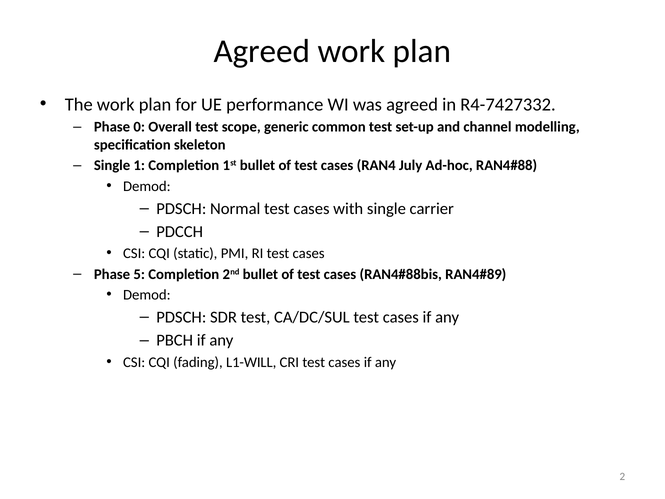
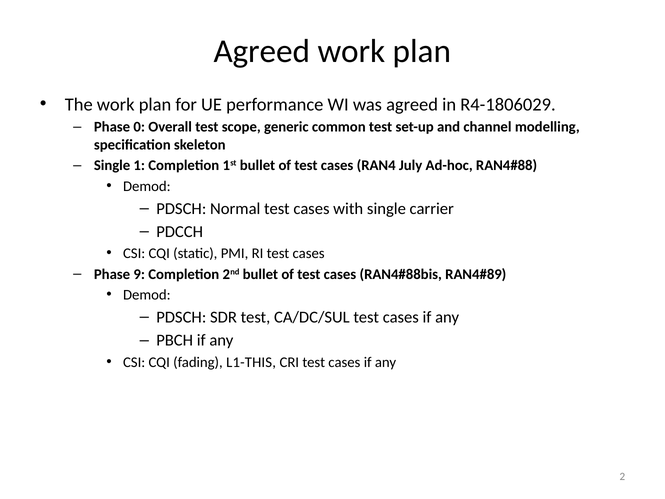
R4-7427332: R4-7427332 -> R4-1806029
5: 5 -> 9
L1-WILL: L1-WILL -> L1-THIS
